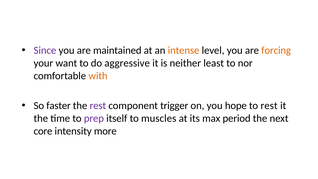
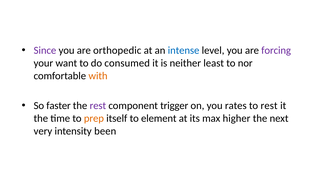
maintained: maintained -> orthopedic
intense colour: orange -> blue
forcing colour: orange -> purple
aggressive: aggressive -> consumed
hope: hope -> rates
prep colour: purple -> orange
muscles: muscles -> element
period: period -> higher
core: core -> very
more: more -> been
